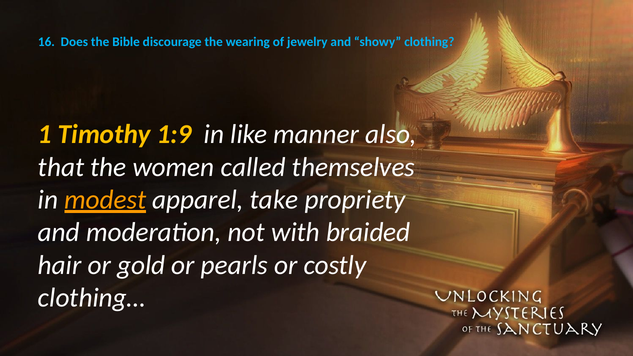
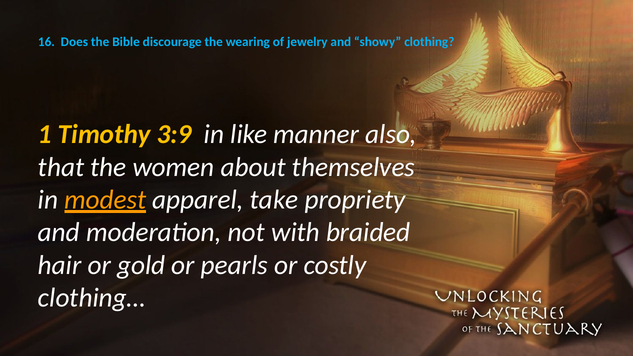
1:9: 1:9 -> 3:9
called: called -> about
